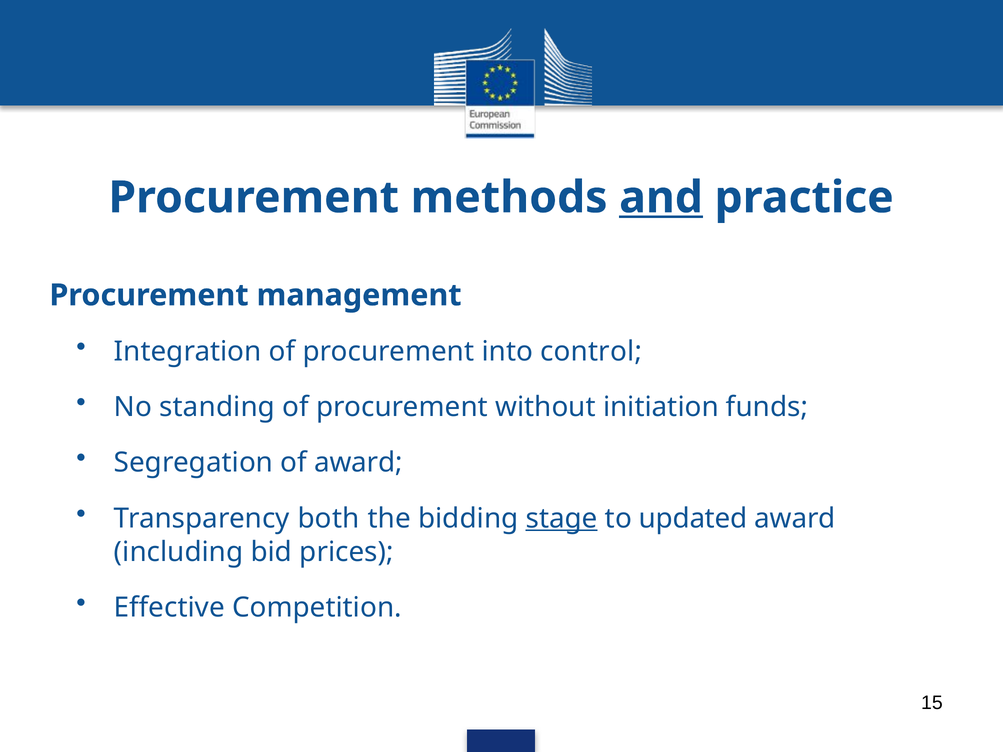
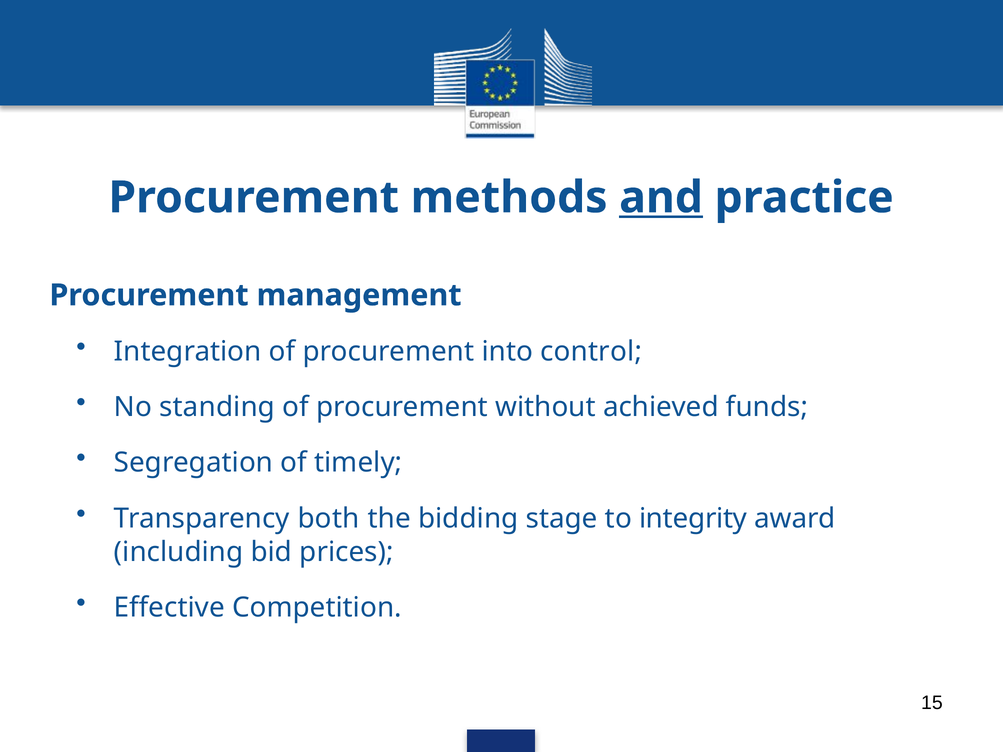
initiation: initiation -> achieved
of award: award -> timely
stage underline: present -> none
updated: updated -> integrity
